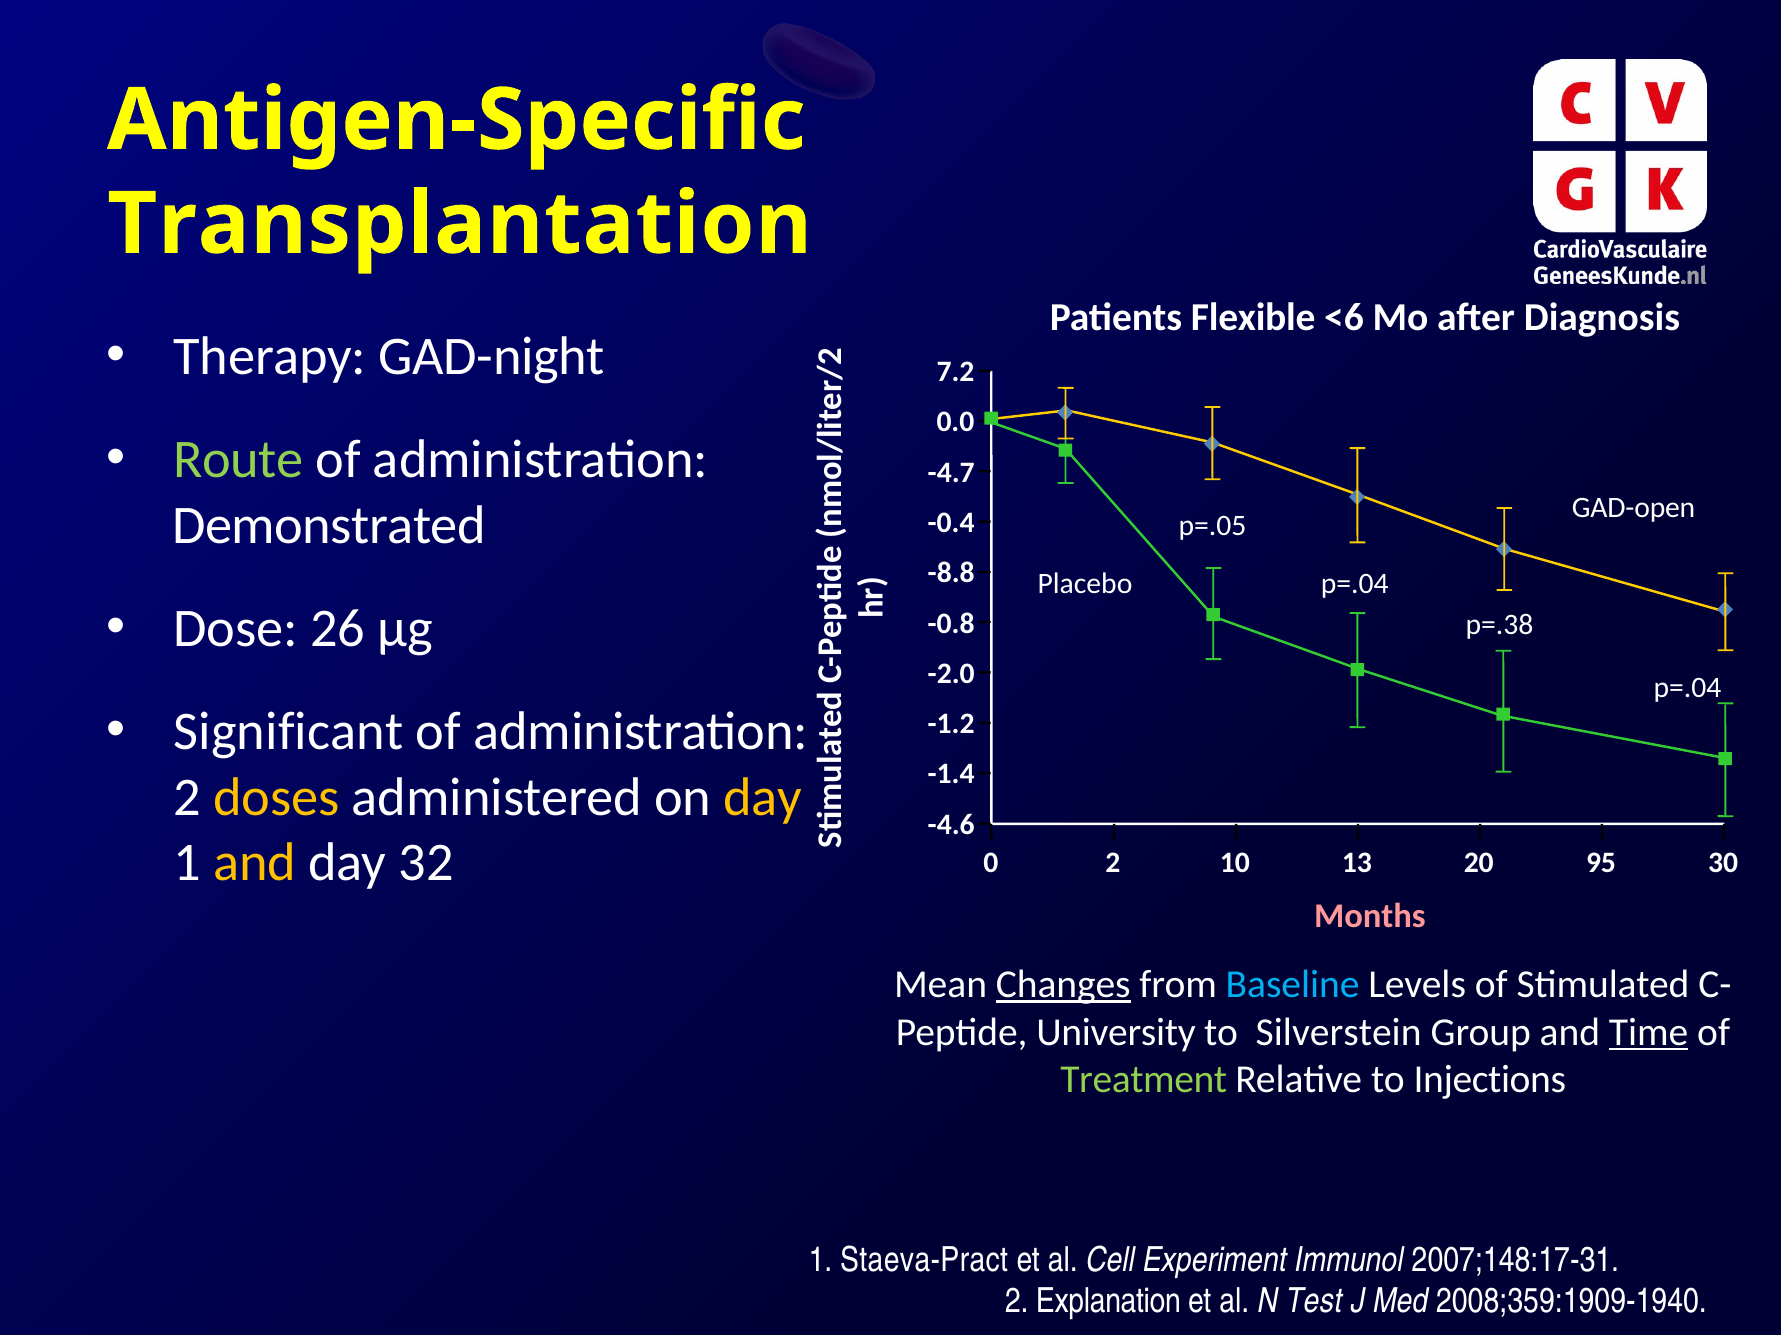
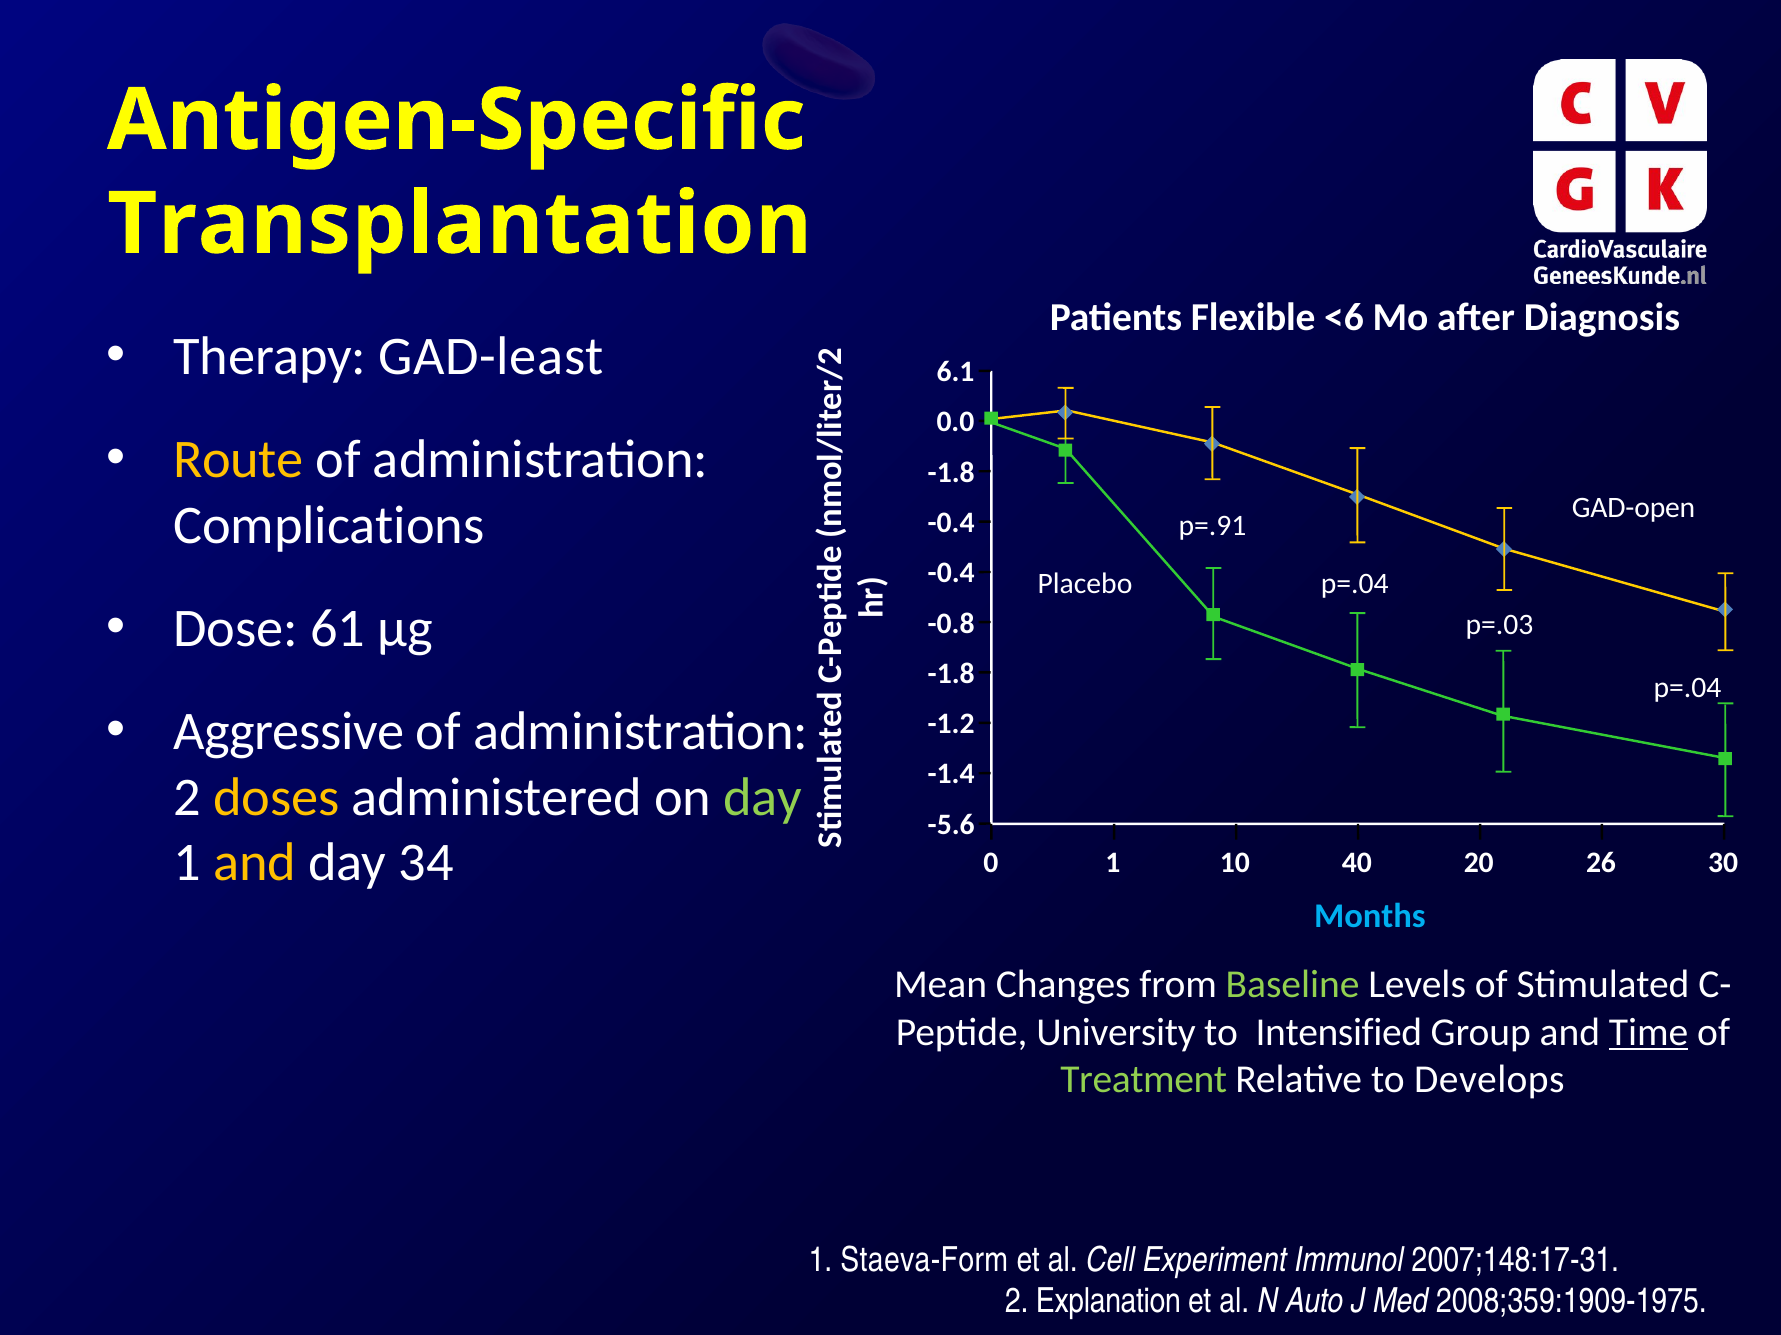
GAD-night: GAD-night -> GAD-least
7.2: 7.2 -> 6.1
Route colour: light green -> yellow
-4.7 at (951, 473): -4.7 -> -1.8
Demonstrated: Demonstrated -> Complications
p=.05: p=.05 -> p=.91
-8.8 at (951, 573): -8.8 -> -0.4
26: 26 -> 61
p=.38: p=.38 -> p=.03
-2.0 at (951, 674): -2.0 -> -1.8
Significant: Significant -> Aggressive
day at (763, 798) colour: yellow -> light green
-4.6: -4.6 -> -5.6
32: 32 -> 34
0 2: 2 -> 1
13: 13 -> 40
95: 95 -> 26
Months colour: pink -> light blue
Changes underline: present -> none
Baseline colour: light blue -> light green
Silverstein: Silverstein -> Intensified
Injections: Injections -> Develops
Staeva-Pract: Staeva-Pract -> Staeva-Form
Test: Test -> Auto
2008;359:1909-1940: 2008;359:1909-1940 -> 2008;359:1909-1975
